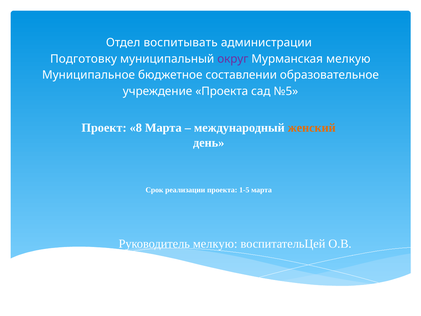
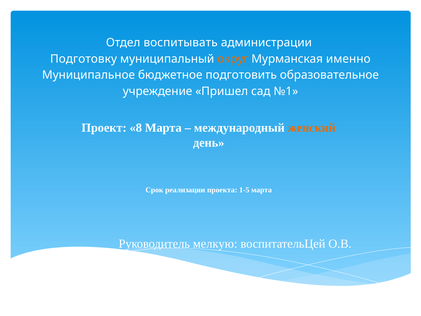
округ colour: purple -> orange
Мурманская мелкую: мелкую -> именно
составлении: составлении -> подготовить
учреждение Проекта: Проекта -> Пришел
№5: №5 -> №1
